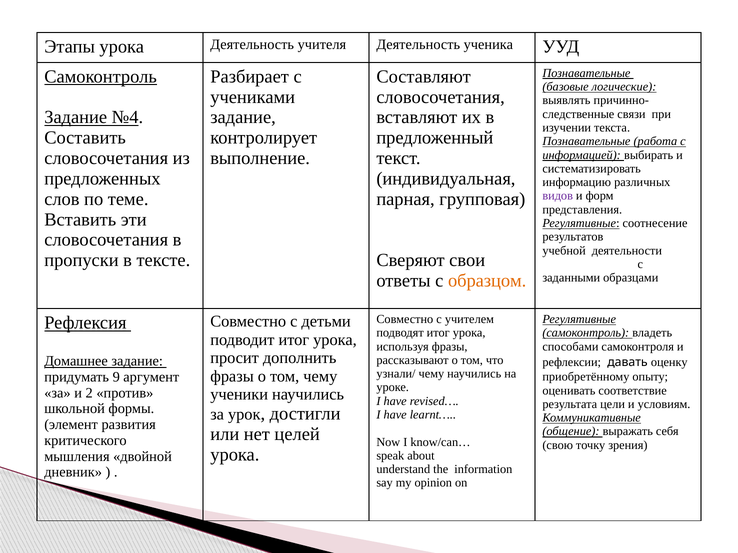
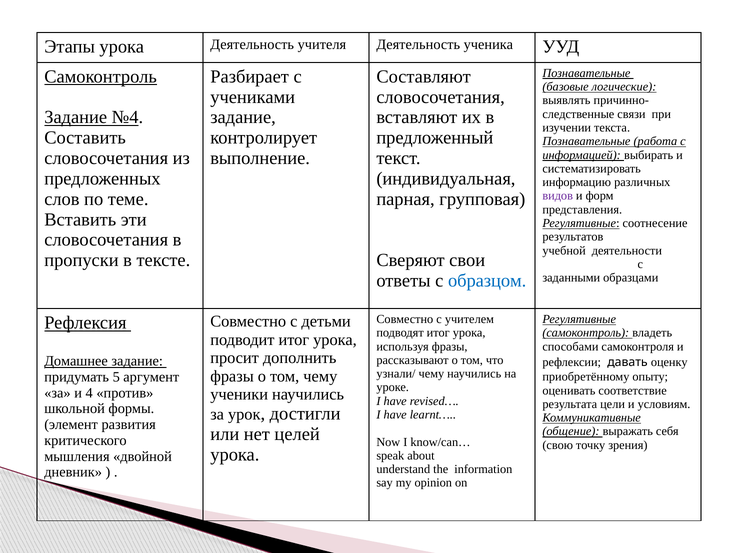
образцом colour: orange -> blue
9: 9 -> 5
2: 2 -> 4
